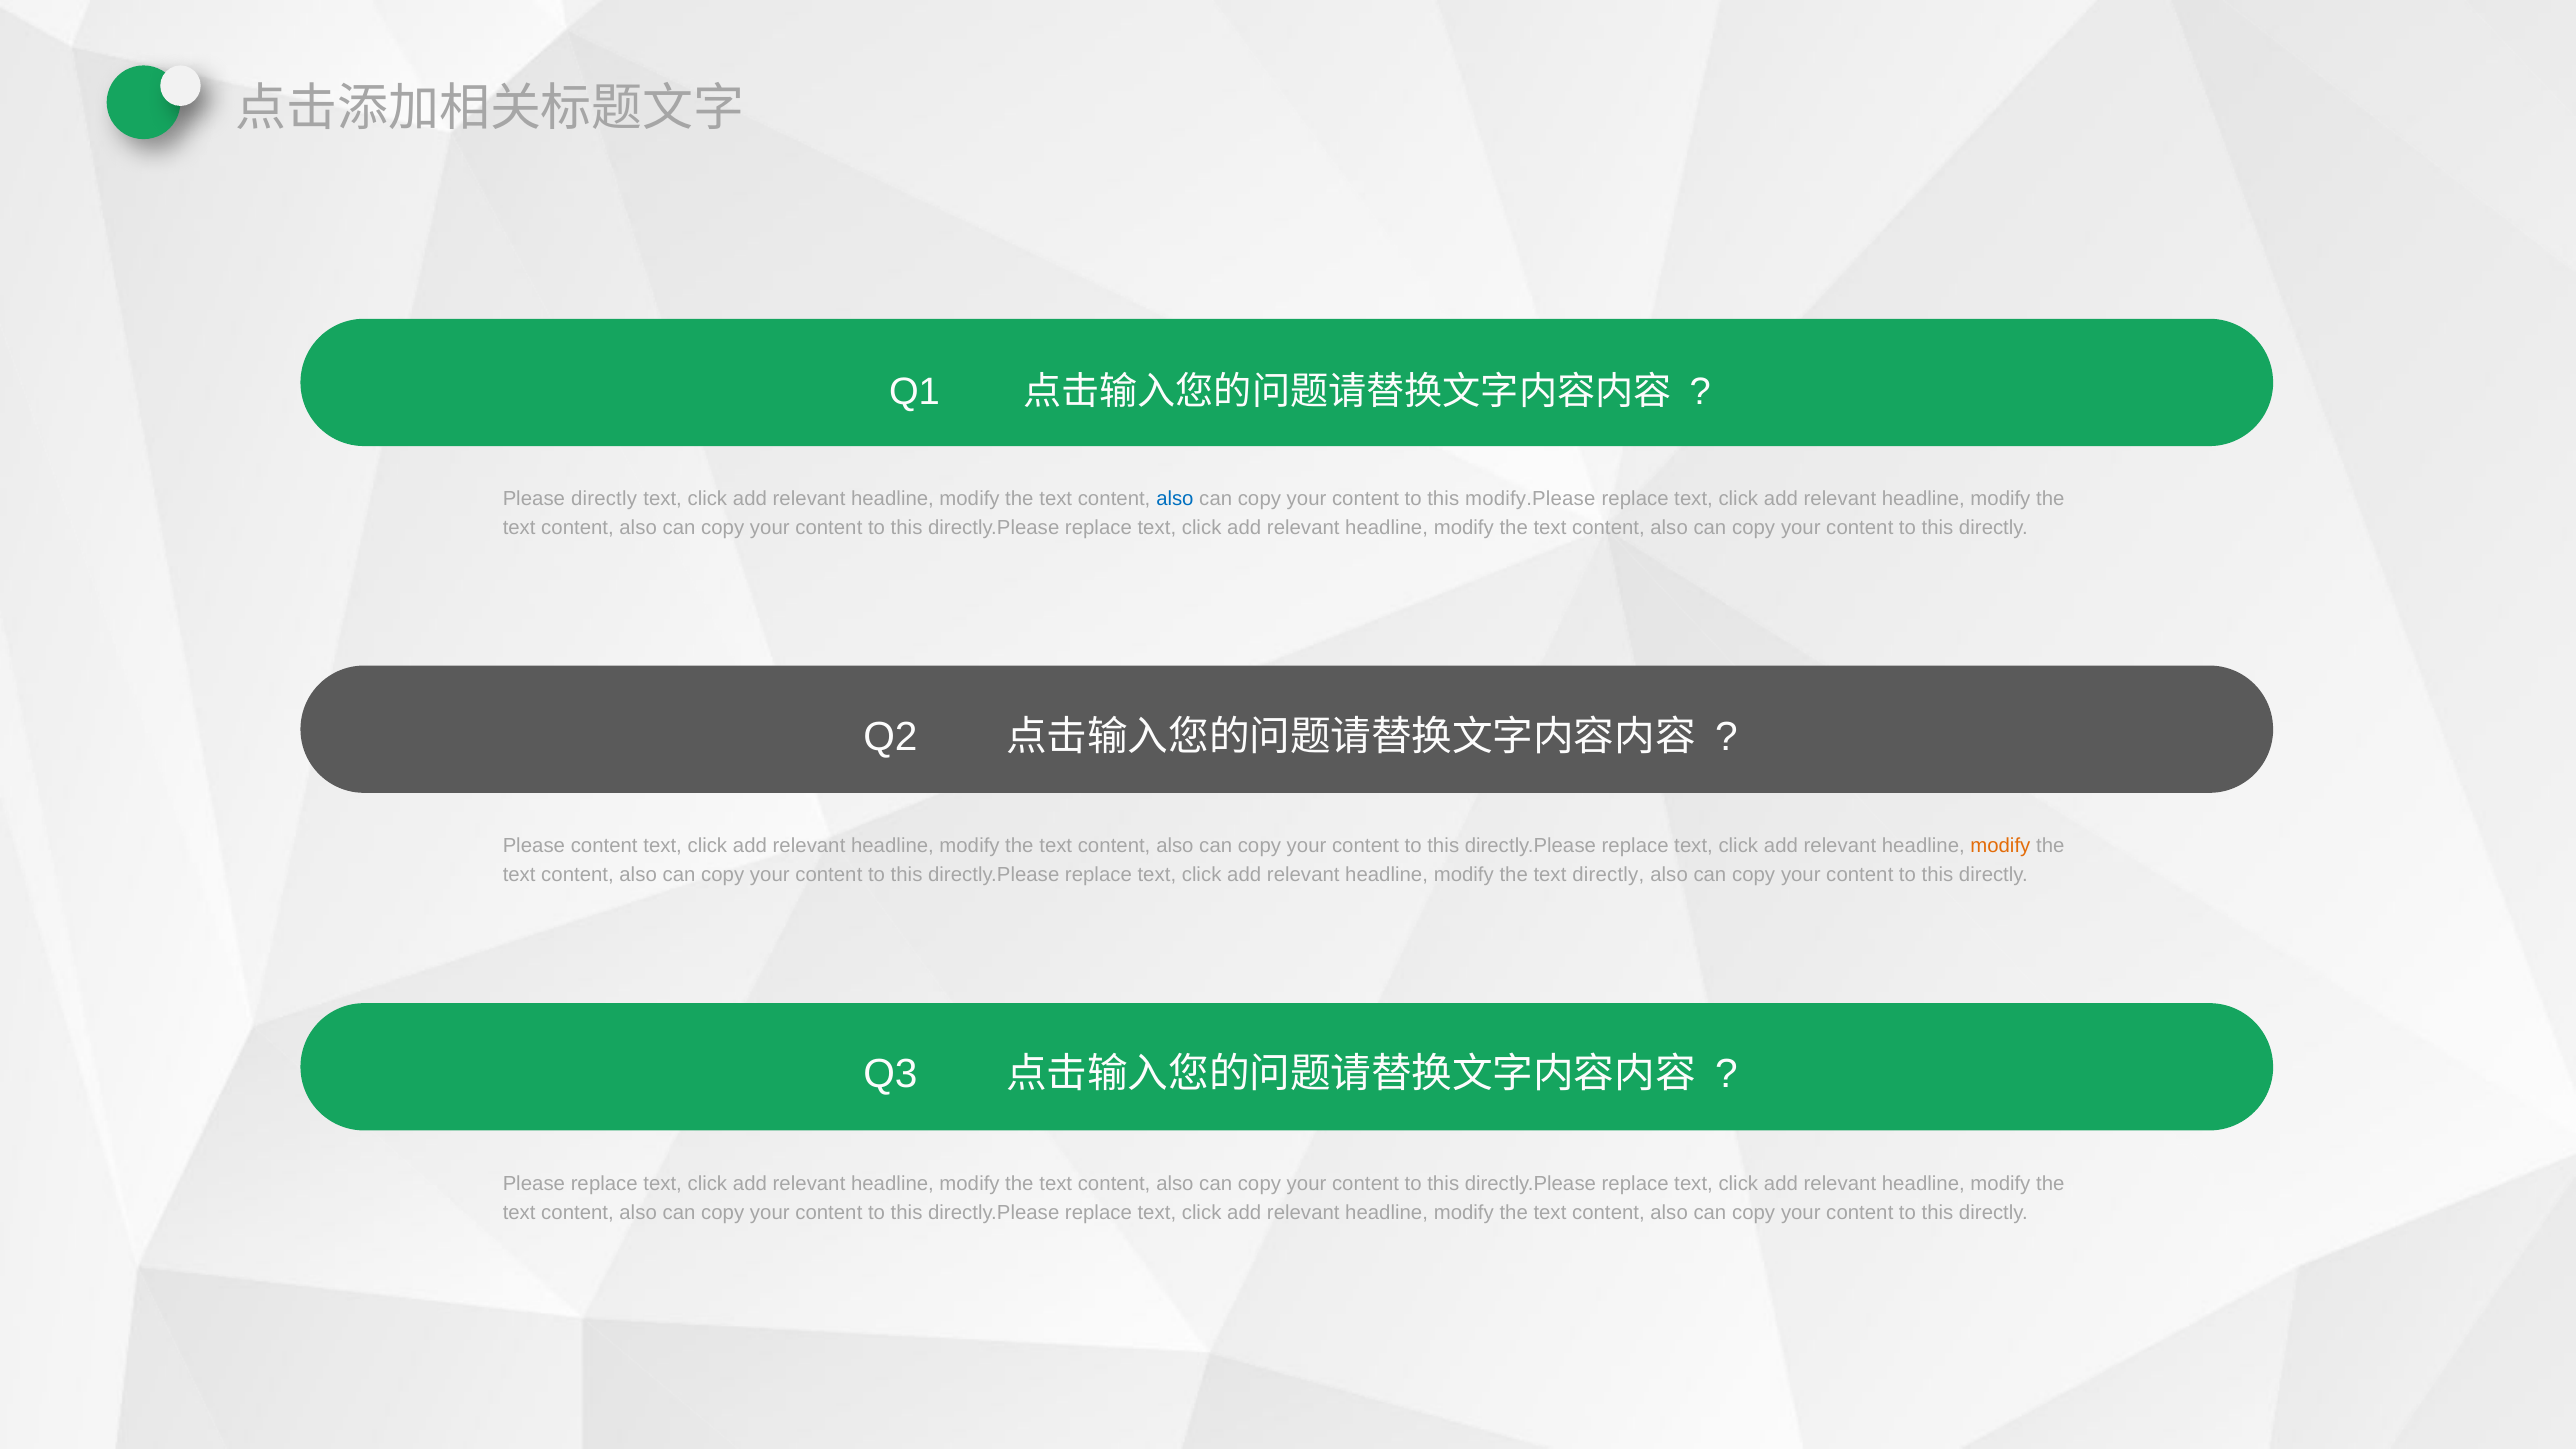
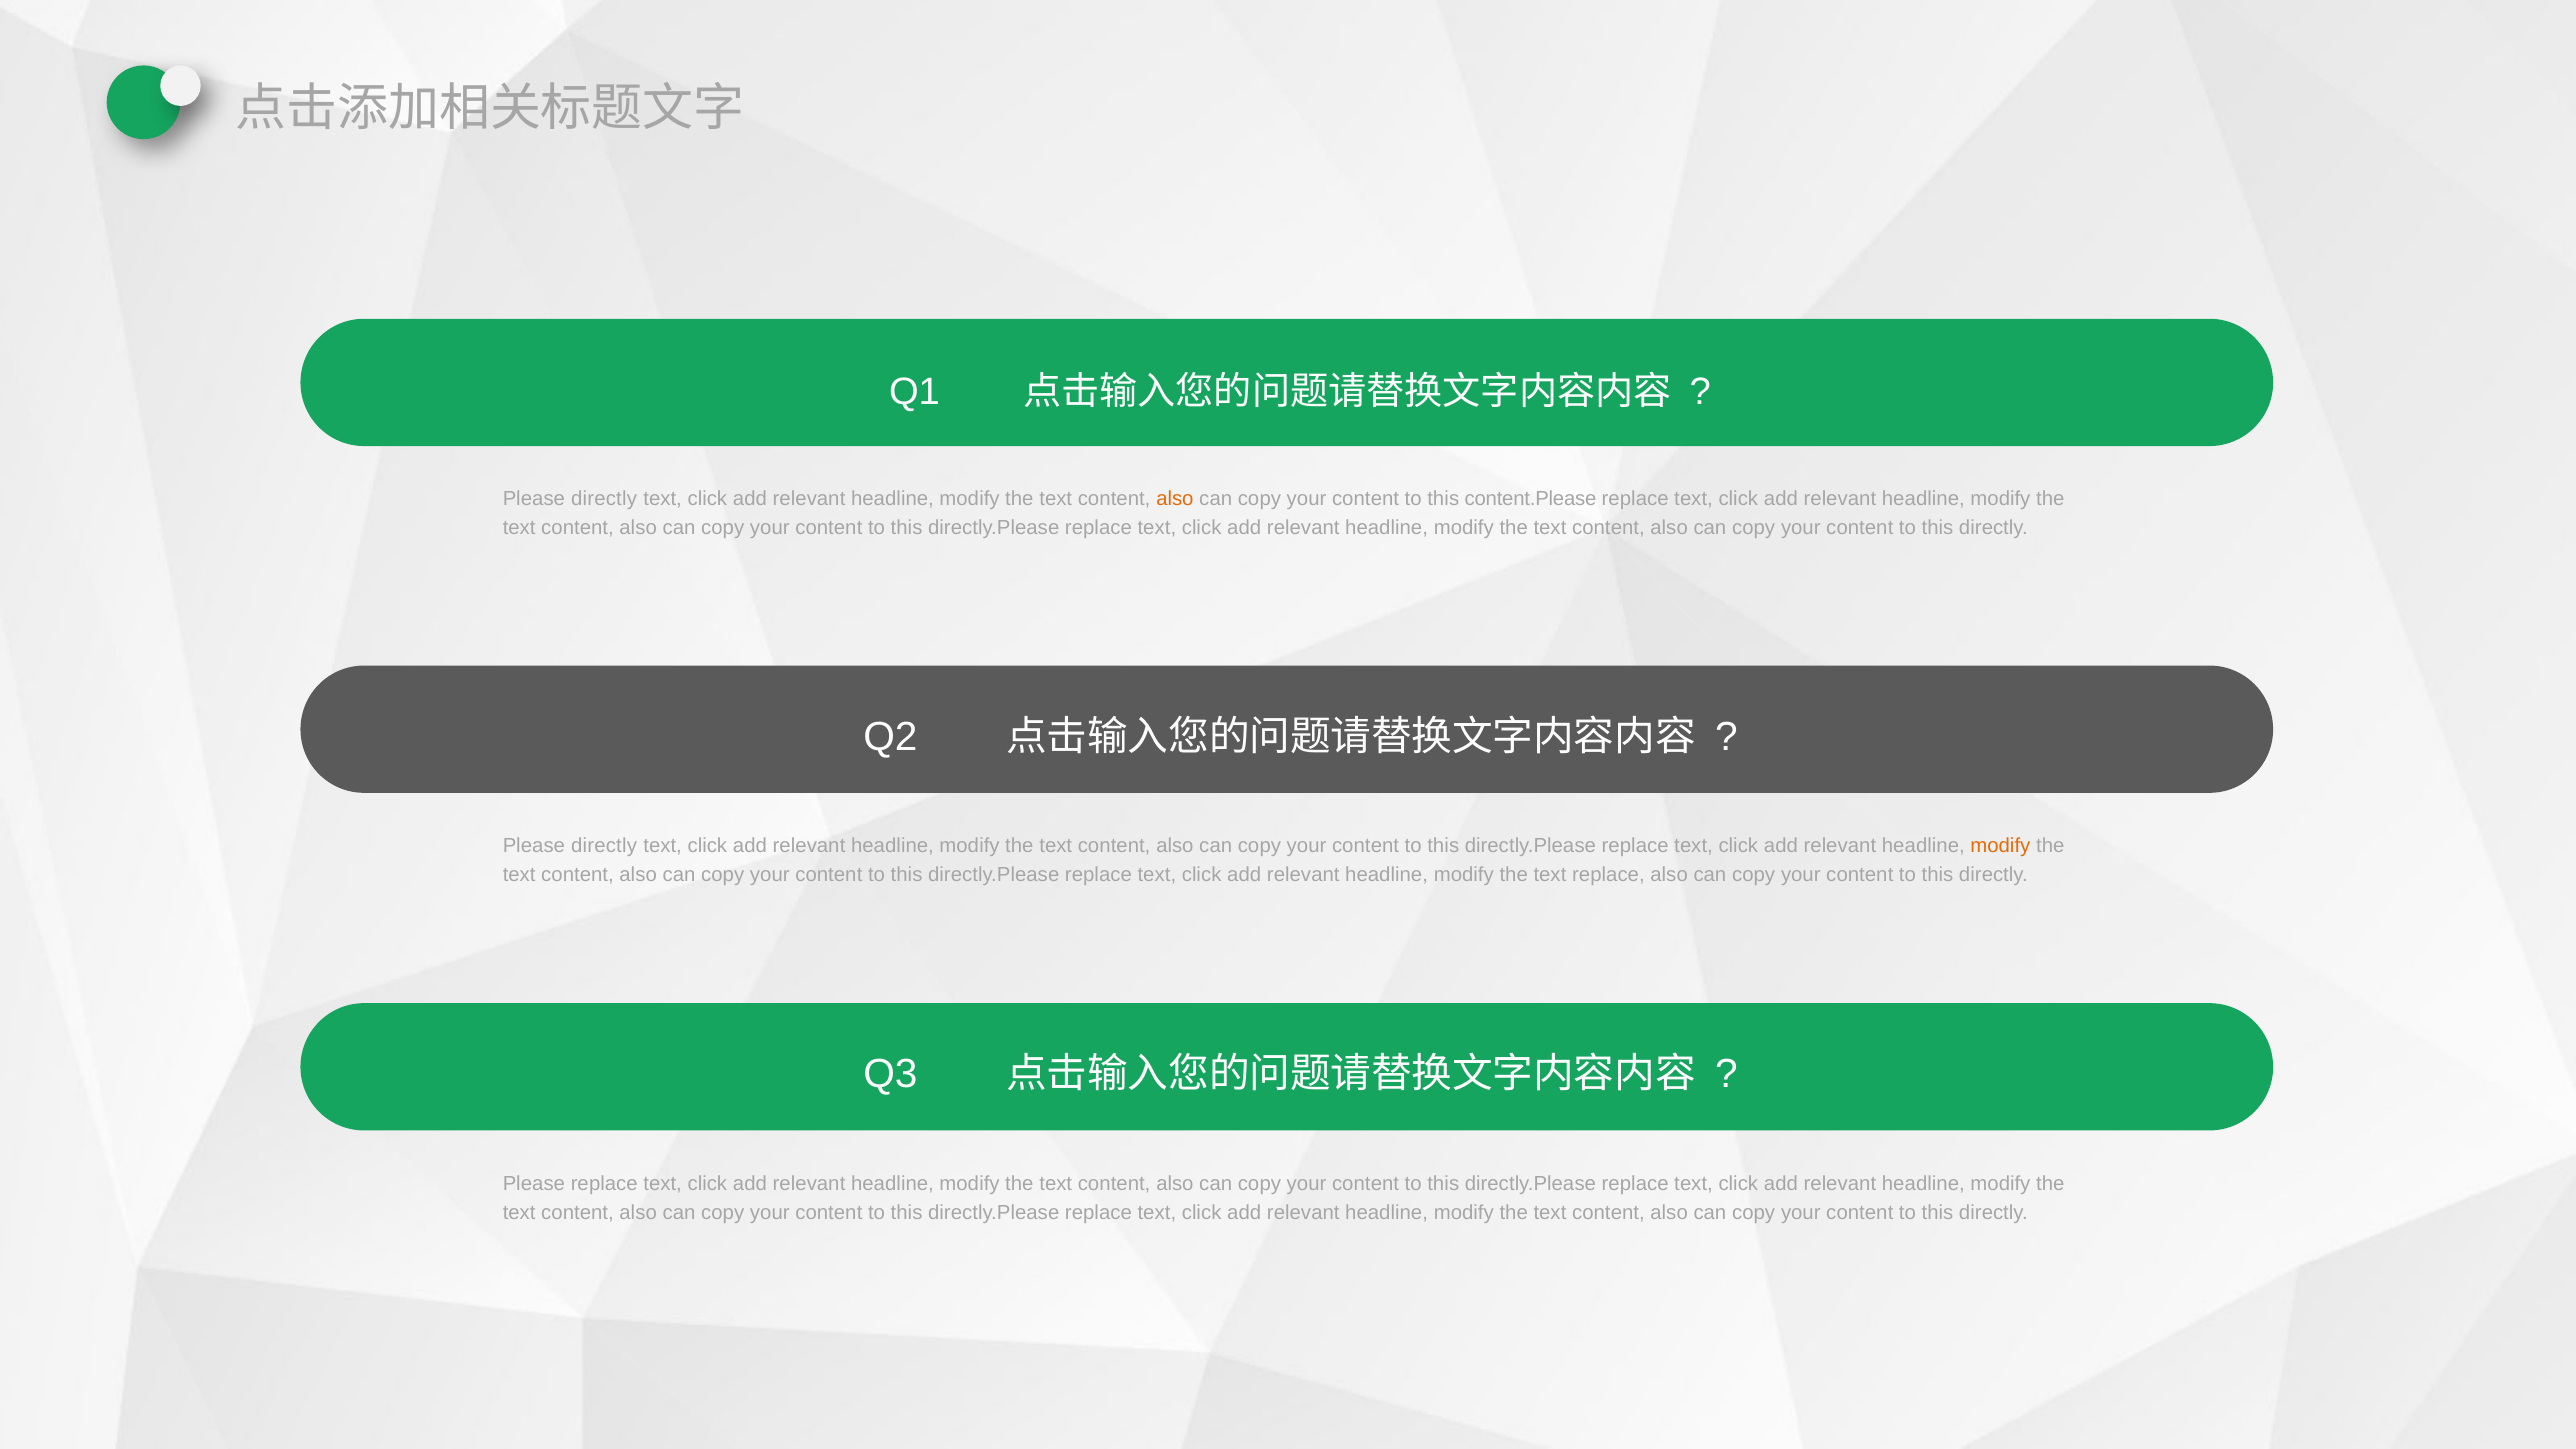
also at (1175, 499) colour: blue -> orange
modify.Please: modify.Please -> content.Please
content at (604, 846): content -> directly
text directly: directly -> replace
